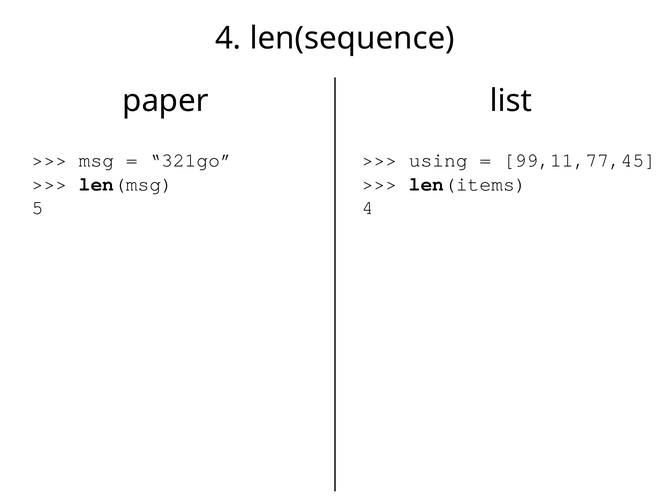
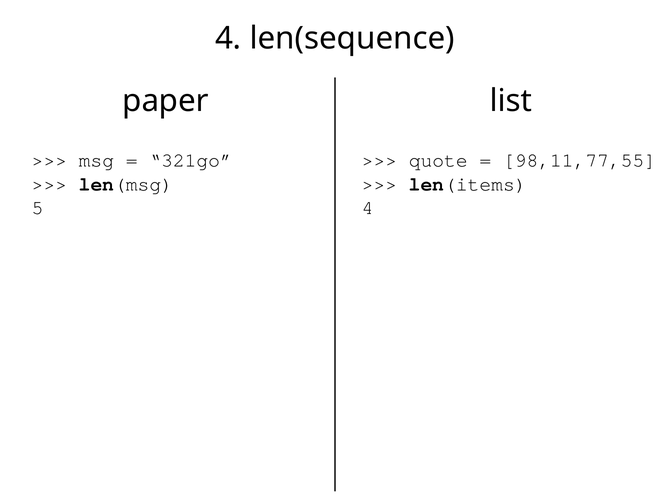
using: using -> quote
99,11,77,45: 99,11,77,45 -> 98,11,77,55
